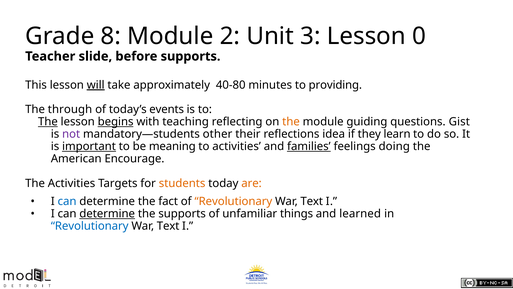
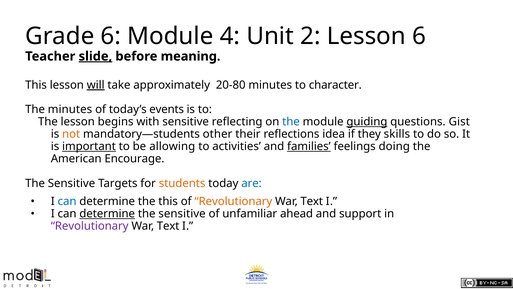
Grade 8: 8 -> 6
2: 2 -> 4
3: 3 -> 2
Lesson 0: 0 -> 6
slide underline: none -> present
before supports: supports -> meaning
40-80: 40-80 -> 20-80
providing: providing -> character
The through: through -> minutes
The at (48, 122) underline: present -> none
begins underline: present -> none
with teaching: teaching -> sensitive
the at (291, 122) colour: orange -> blue
guiding underline: none -> present
not colour: purple -> orange
learn: learn -> skills
meaning: meaning -> allowing
Activities at (72, 183): Activities -> Sensitive
are colour: orange -> blue
the fact: fact -> this
supports at (182, 213): supports -> sensitive
things: things -> ahead
learned: learned -> support
Revolutionary at (90, 226) colour: blue -> purple
